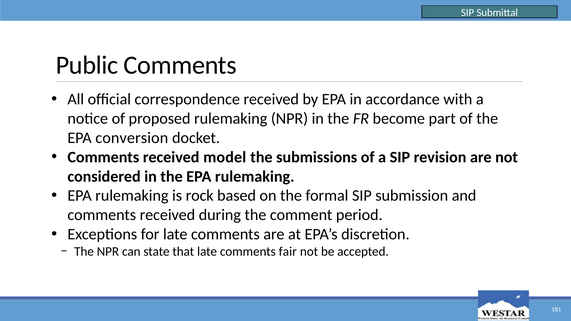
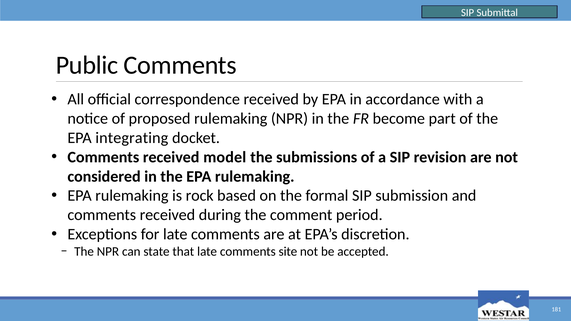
conversion: conversion -> integrating
fair: fair -> site
